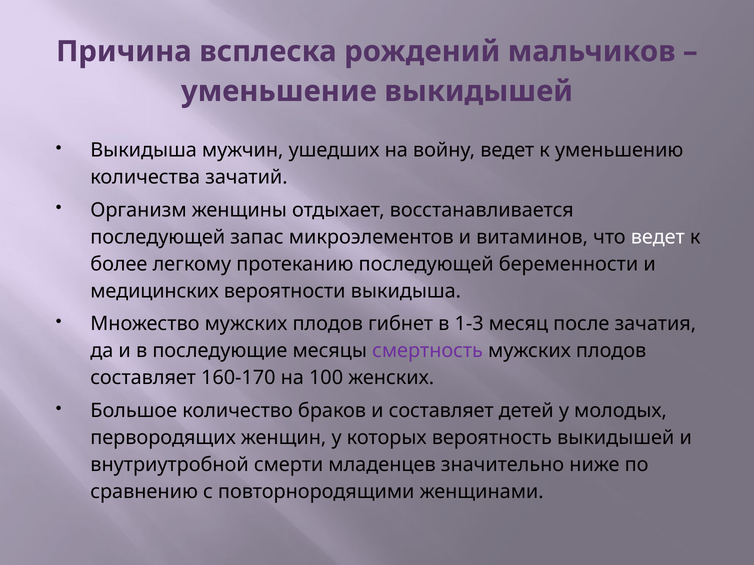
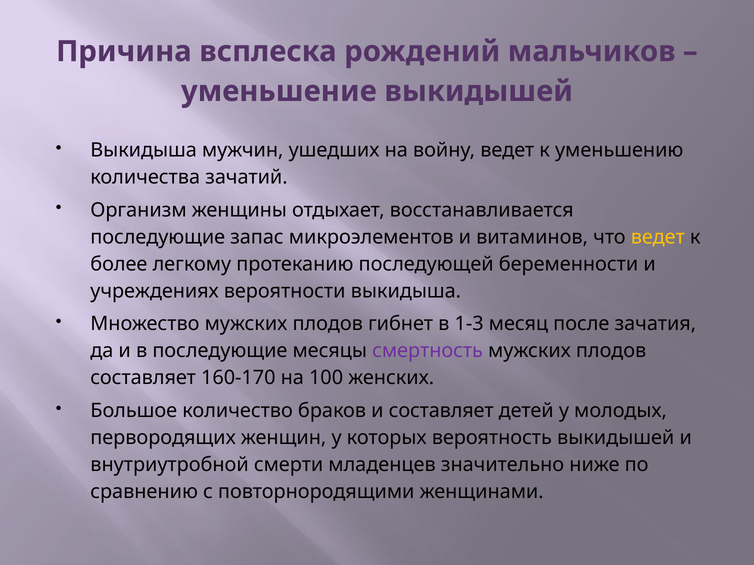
последующей at (158, 237): последующей -> последующие
ведет at (658, 237) colour: white -> yellow
медицинских: медицинских -> учреждениях
